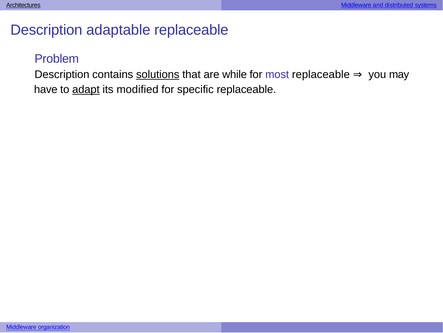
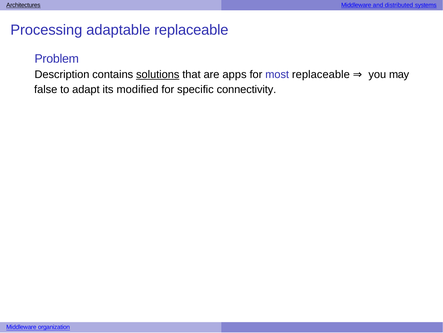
Description at (46, 30): Description -> Processing
while: while -> apps
have: have -> false
adapt underline: present -> none
specific replaceable: replaceable -> connectivity
